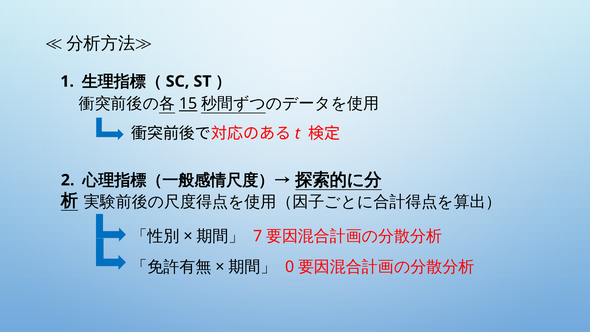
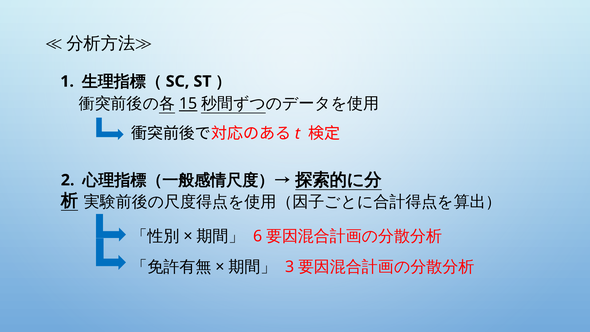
7: 7 -> 6
0: 0 -> 3
